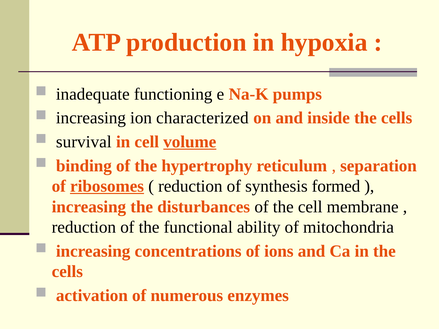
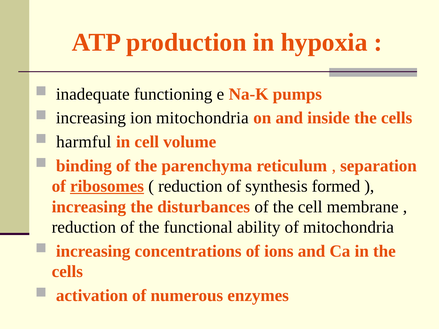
ion characterized: characterized -> mitochondria
survival: survival -> harmful
volume underline: present -> none
hypertrophy: hypertrophy -> parenchyma
